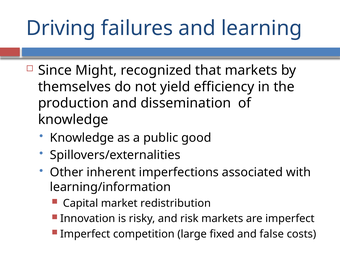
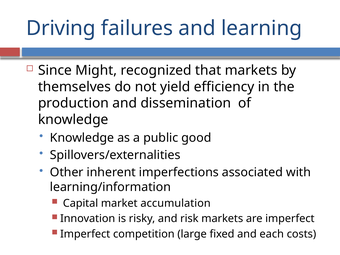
redistribution: redistribution -> accumulation
false: false -> each
